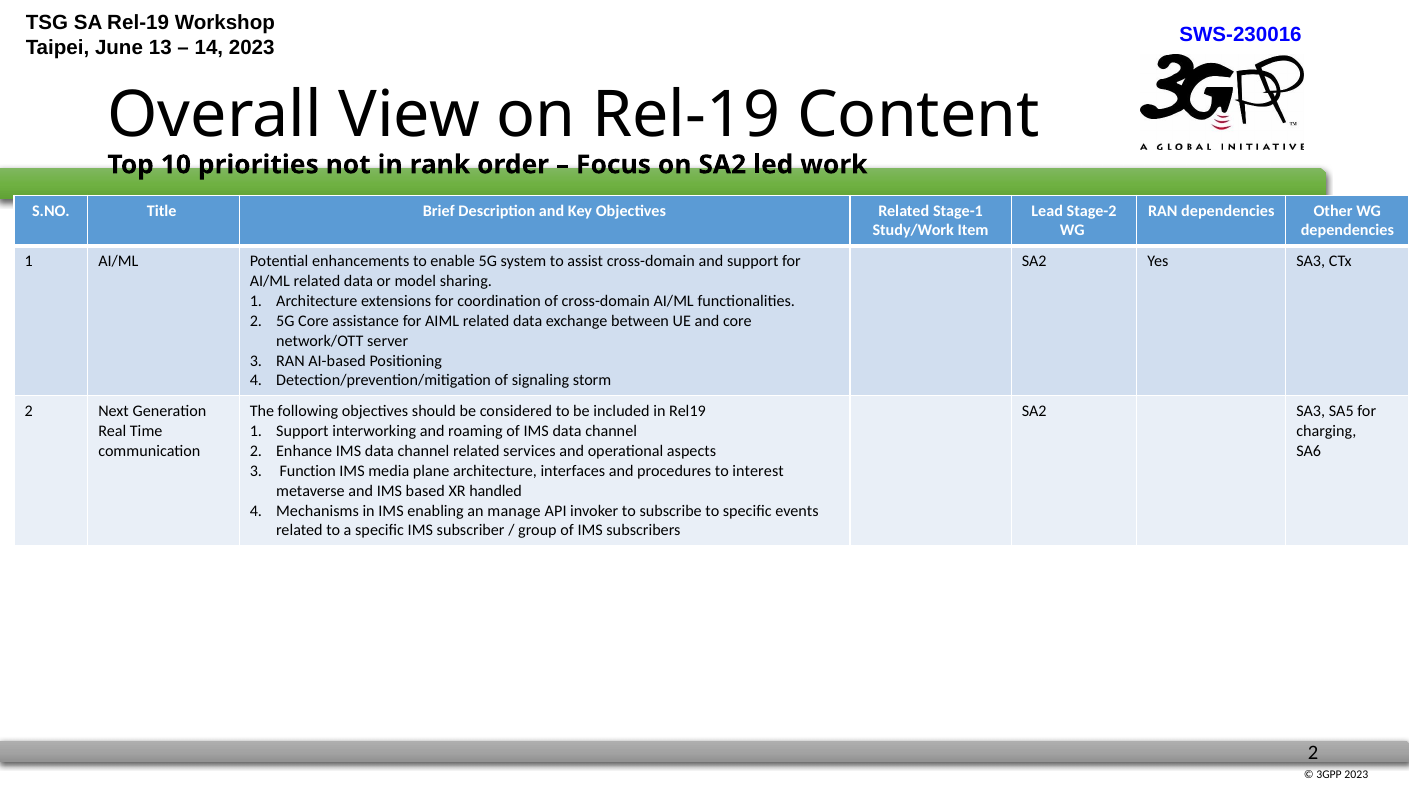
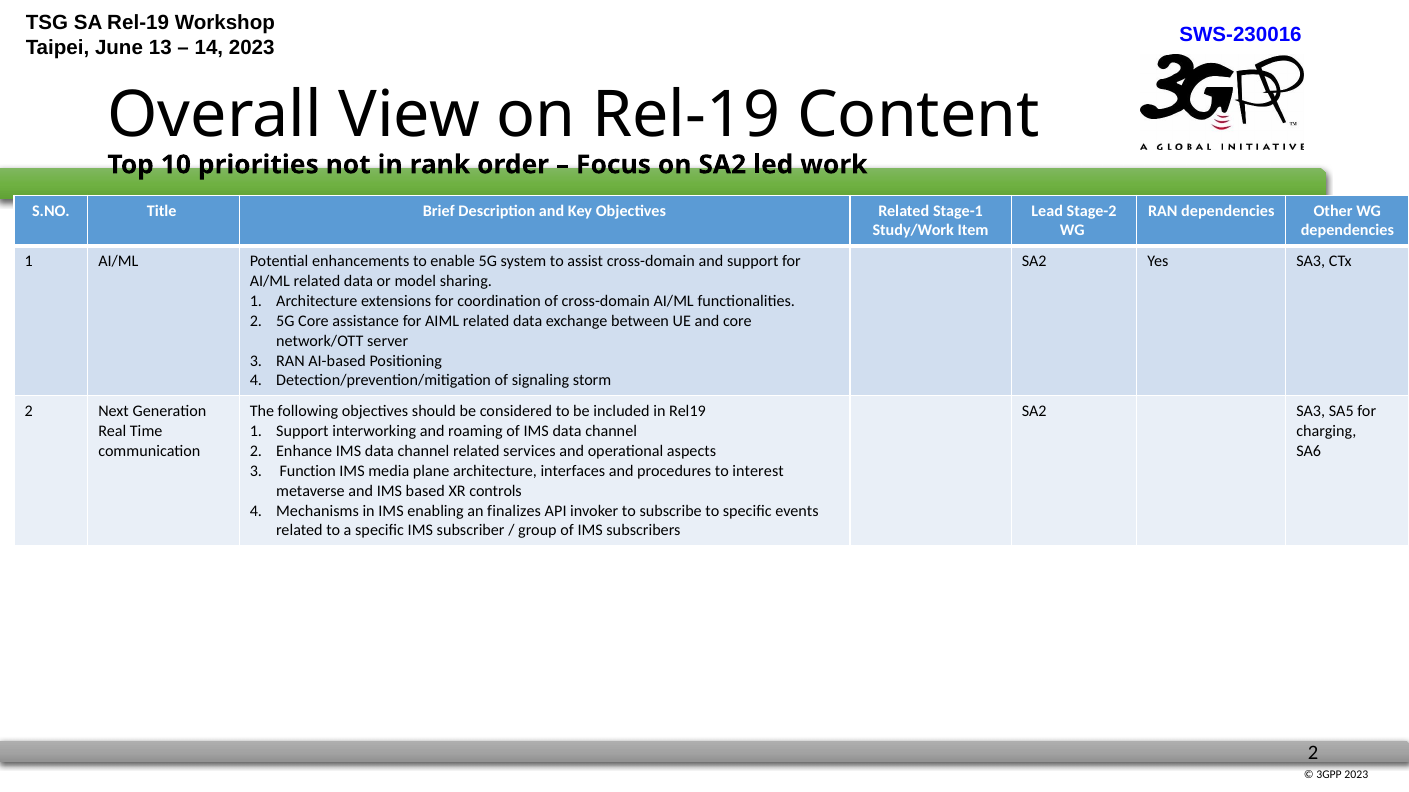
handled: handled -> controls
manage: manage -> finalizes
